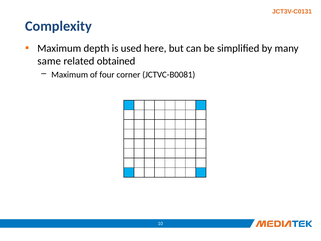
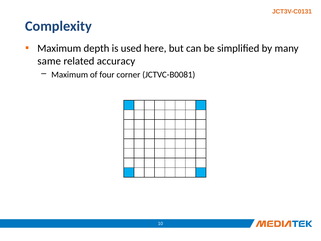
obtained: obtained -> accuracy
